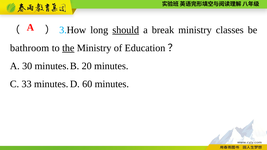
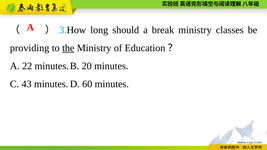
should underline: present -> none
bathroom: bathroom -> providing
30: 30 -> 22
33: 33 -> 43
